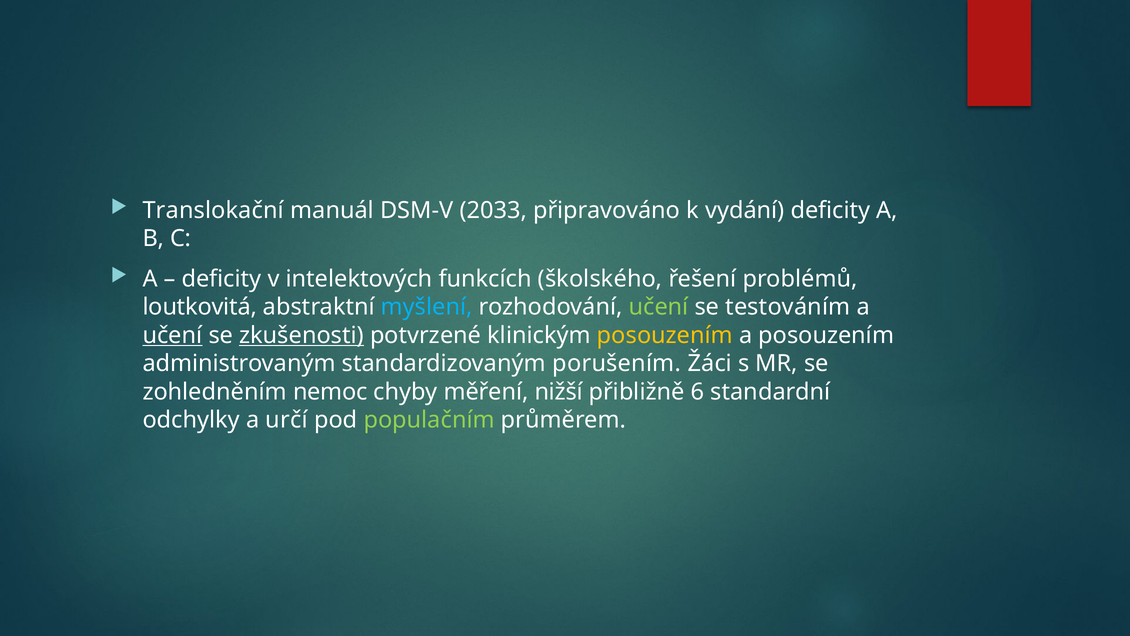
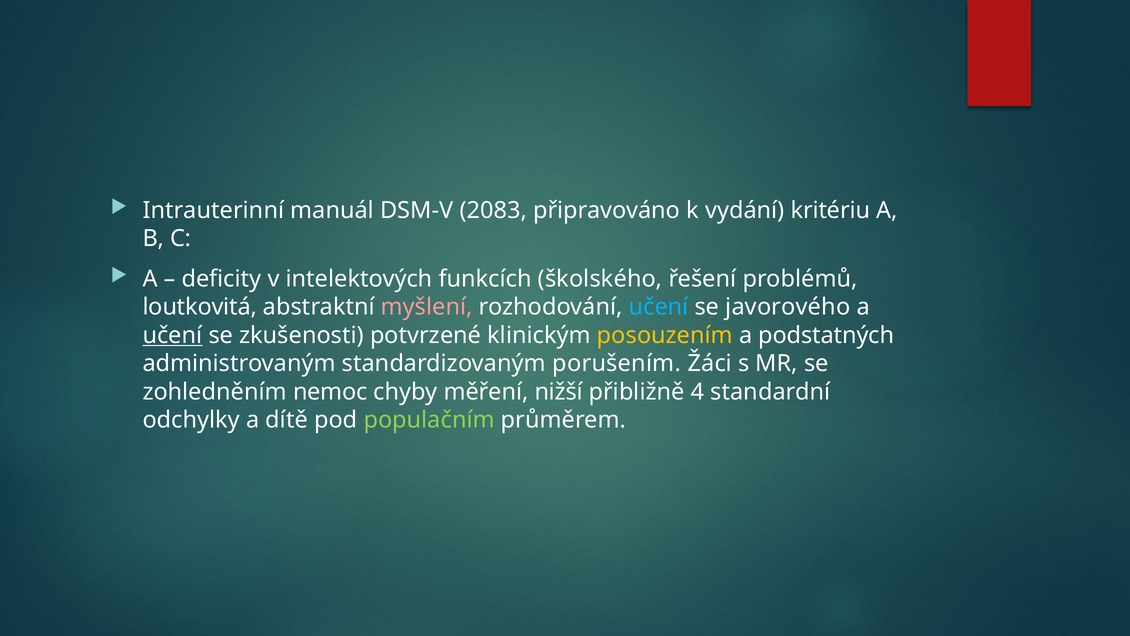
Translokační: Translokační -> Intrauterinní
2033: 2033 -> 2083
vydání deficity: deficity -> kritériu
myšlení colour: light blue -> pink
učení at (659, 307) colour: light green -> light blue
testováním: testováním -> javorového
zkušenosti underline: present -> none
a posouzením: posouzením -> podstatných
6: 6 -> 4
určí: určí -> dítě
